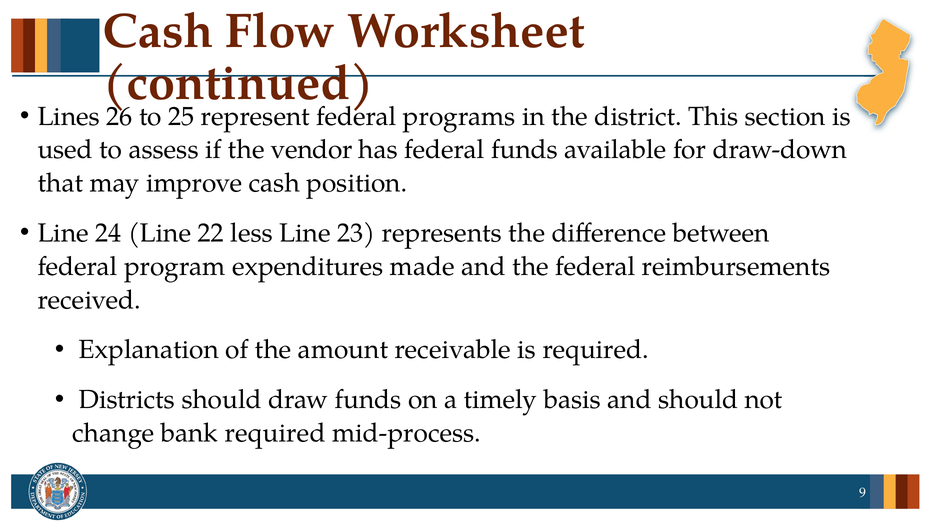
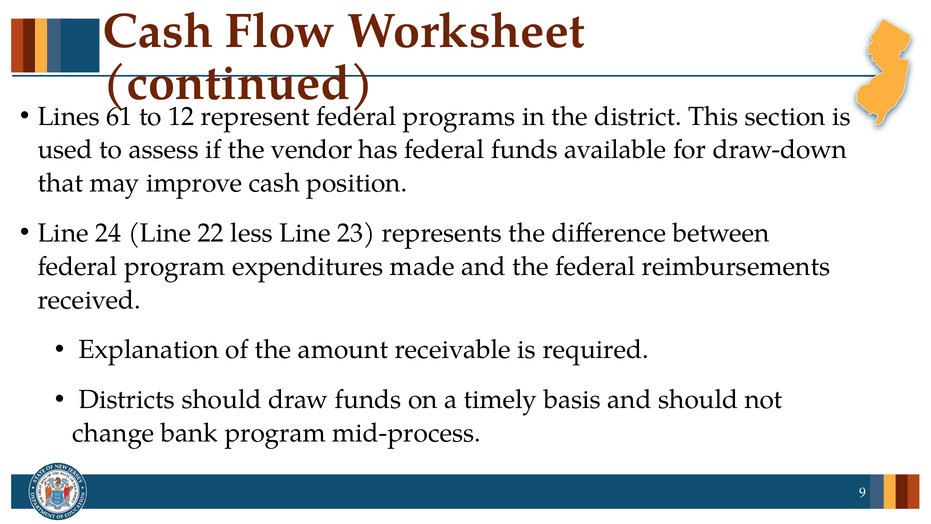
26: 26 -> 61
25: 25 -> 12
bank required: required -> program
